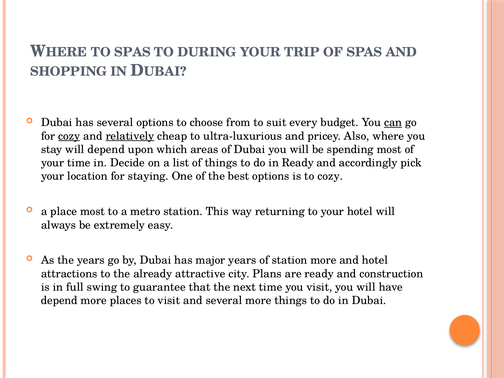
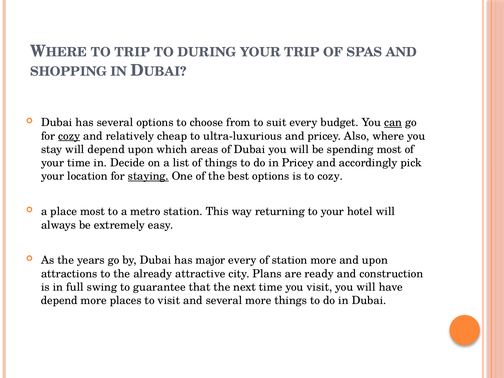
TO SPAS: SPAS -> TRIP
relatively underline: present -> none
in Ready: Ready -> Pricey
staying underline: none -> present
major years: years -> every
and hotel: hotel -> upon
